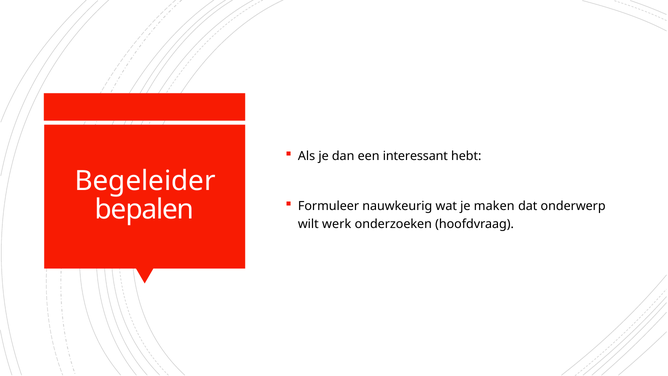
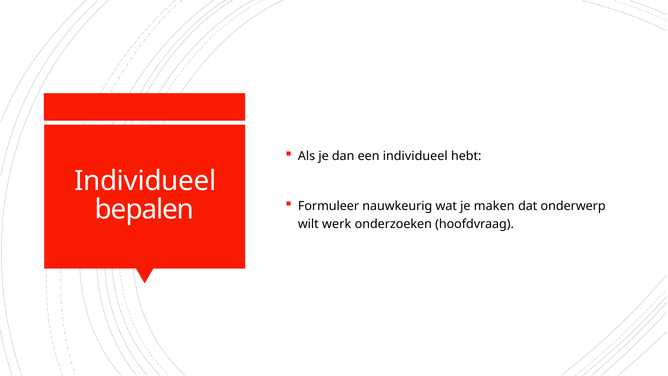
een interessant: interessant -> individueel
Begeleider at (145, 181): Begeleider -> Individueel
